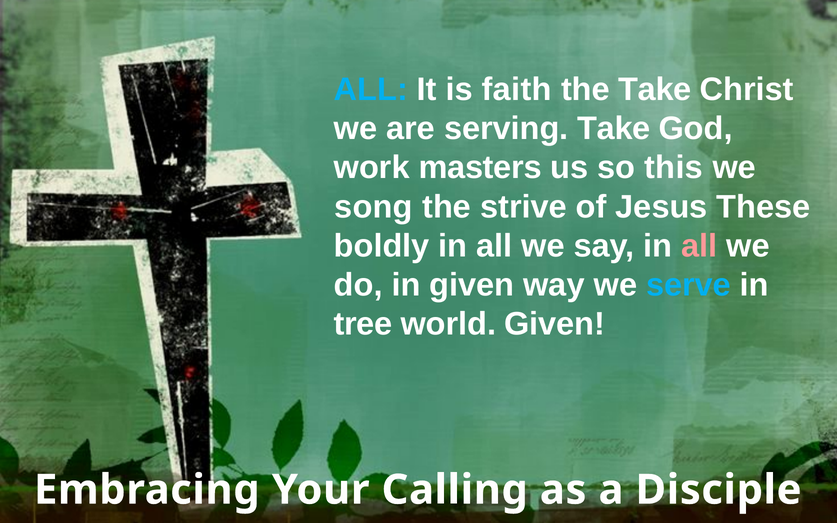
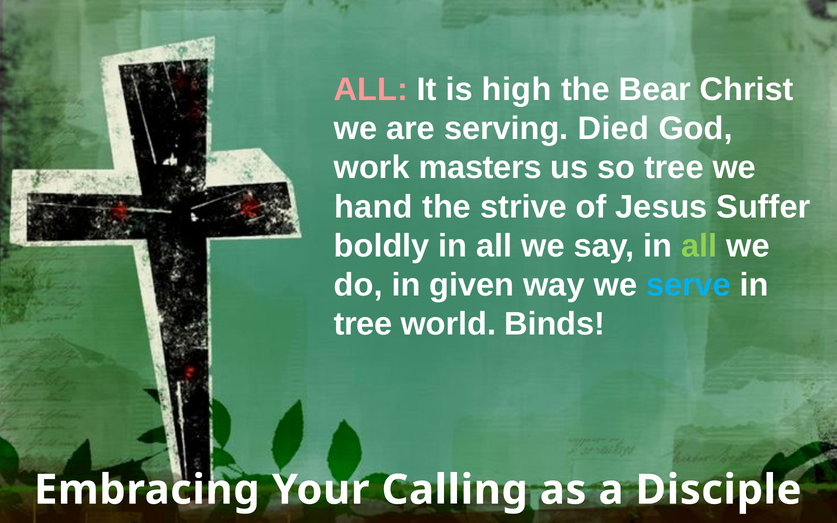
ALL at (371, 90) colour: light blue -> pink
faith: faith -> high
the Take: Take -> Bear
serving Take: Take -> Died
so this: this -> tree
song: song -> hand
These: These -> Suffer
all at (699, 246) colour: pink -> light green
world Given: Given -> Binds
